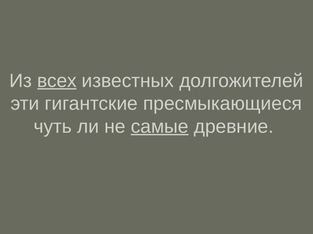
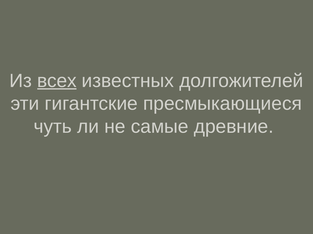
самые underline: present -> none
